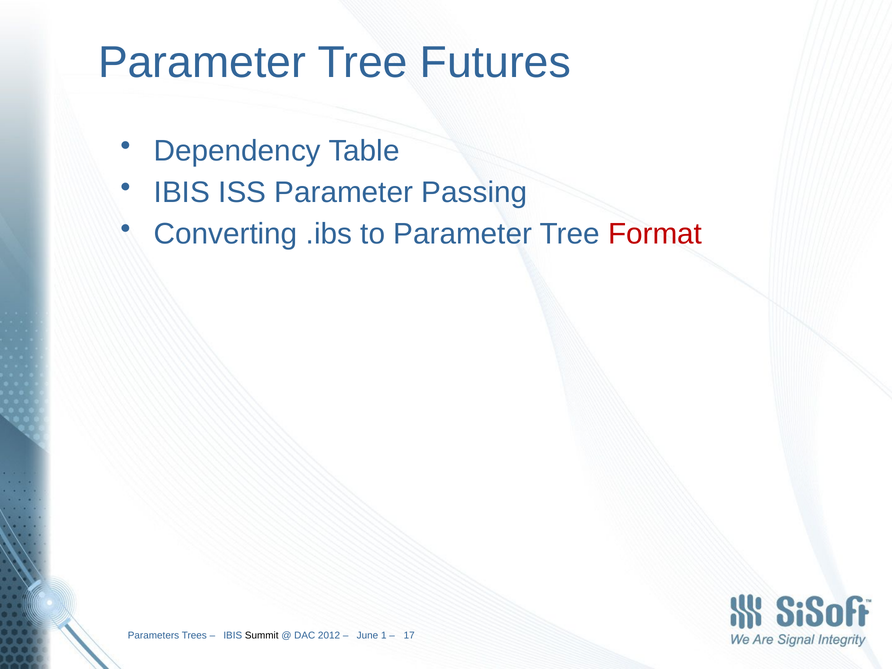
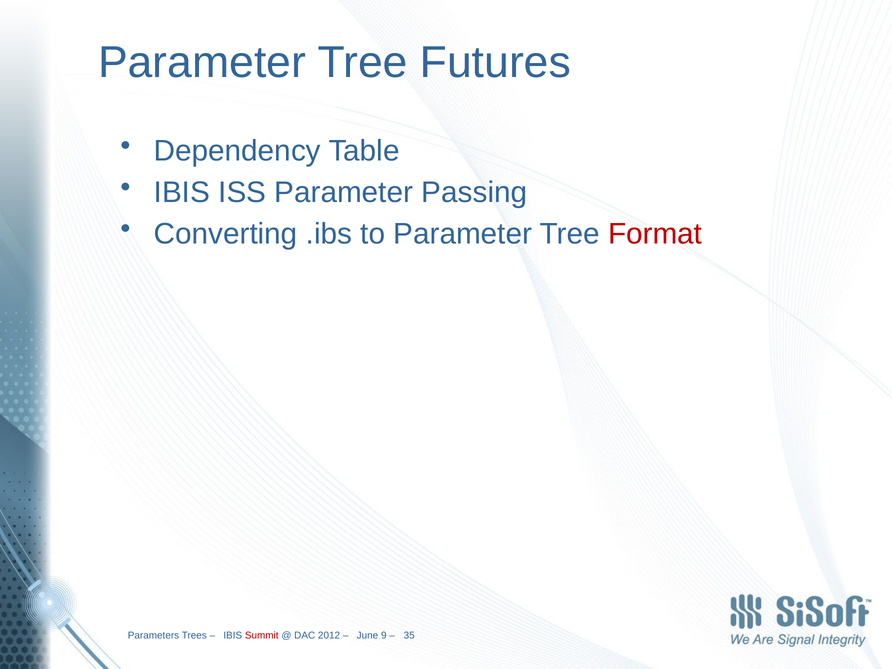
Summit colour: black -> red
1: 1 -> 9
17: 17 -> 35
